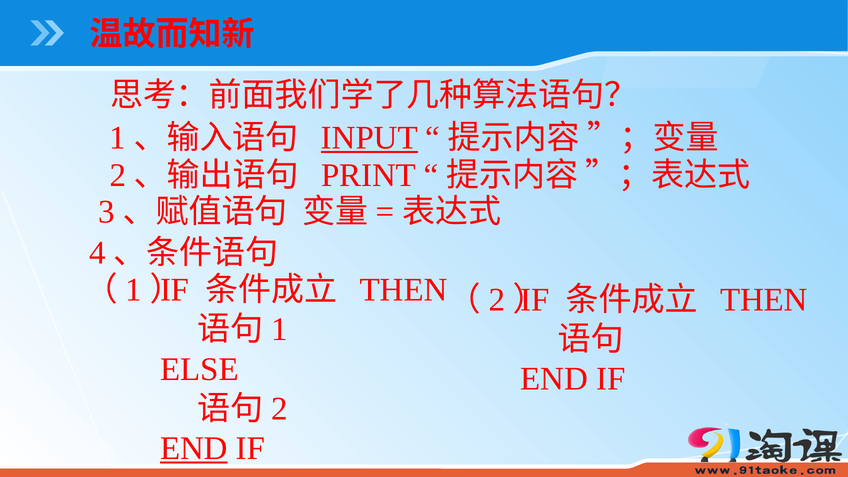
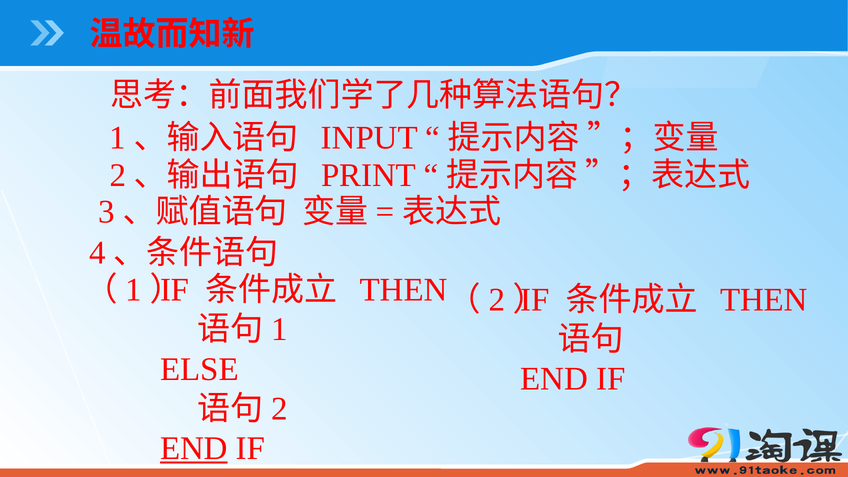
INPUT underline: present -> none
